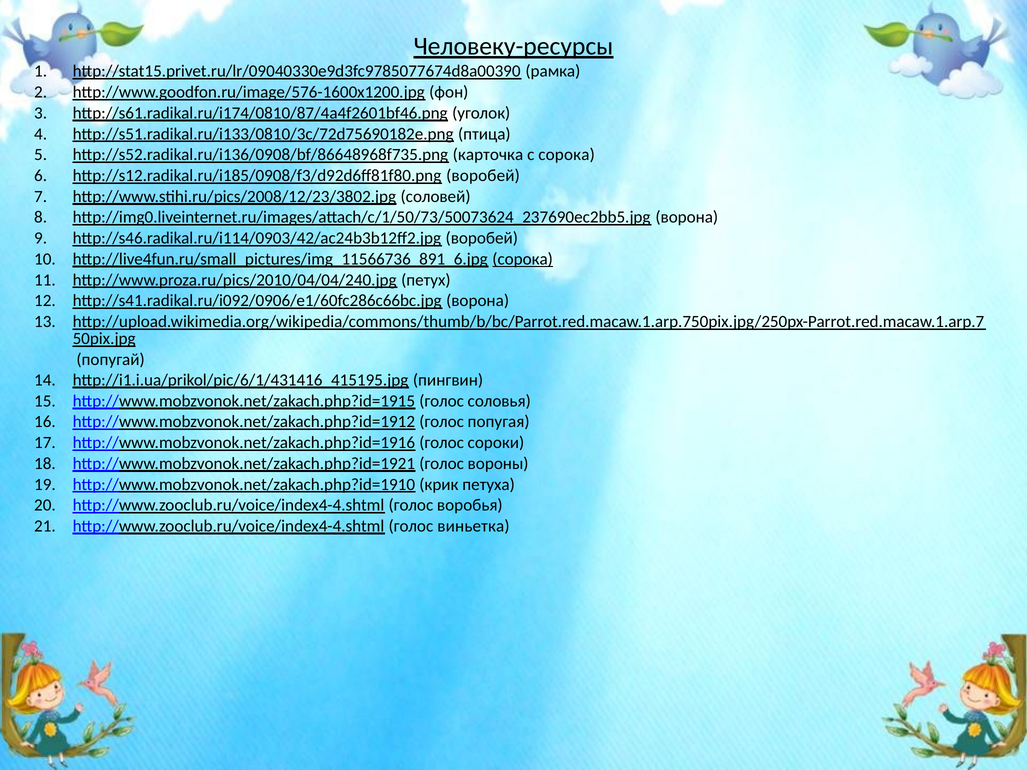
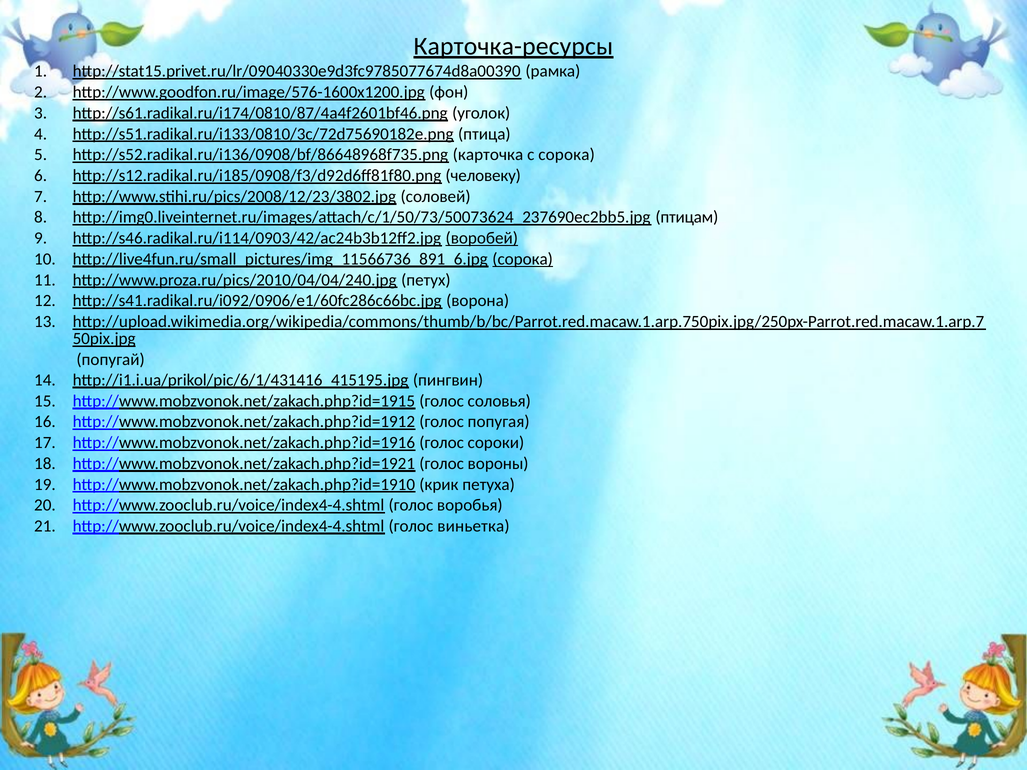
Человеку-ресурсы: Человеку-ресурсы -> Карточка-ресурсы
http://s12.radikal.ru/i185/0908/f3/d92d6ff81f80.png воробей: воробей -> человеку
http://img0.liveinternet.ru/images/attach/c/1/50/73/50073624_237690ec2bb5.jpg ворона: ворона -> птицам
воробей at (482, 238) underline: none -> present
